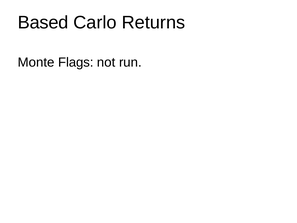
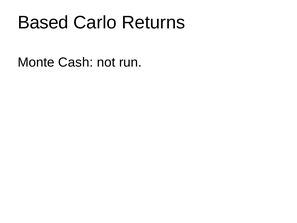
Flags: Flags -> Cash
